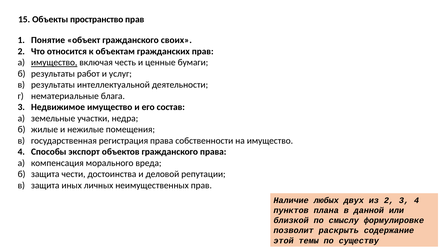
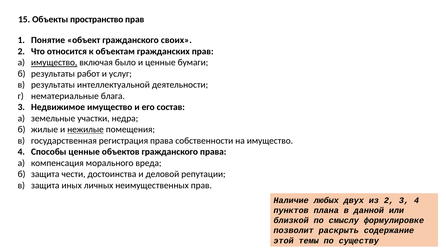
честь: честь -> было
нежилые underline: none -> present
Способы экспорт: экспорт -> ценные
